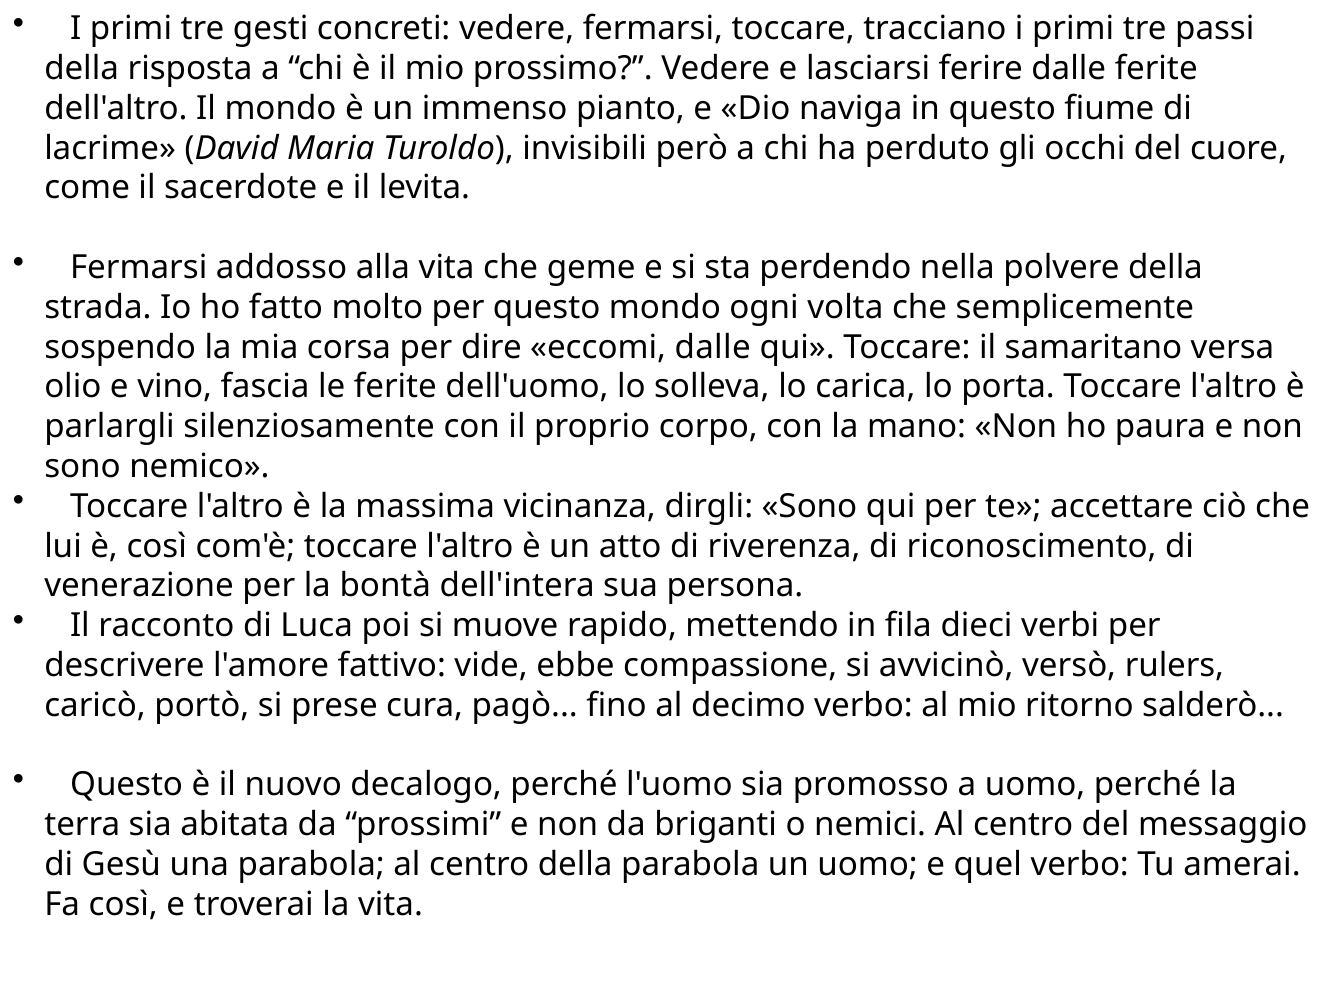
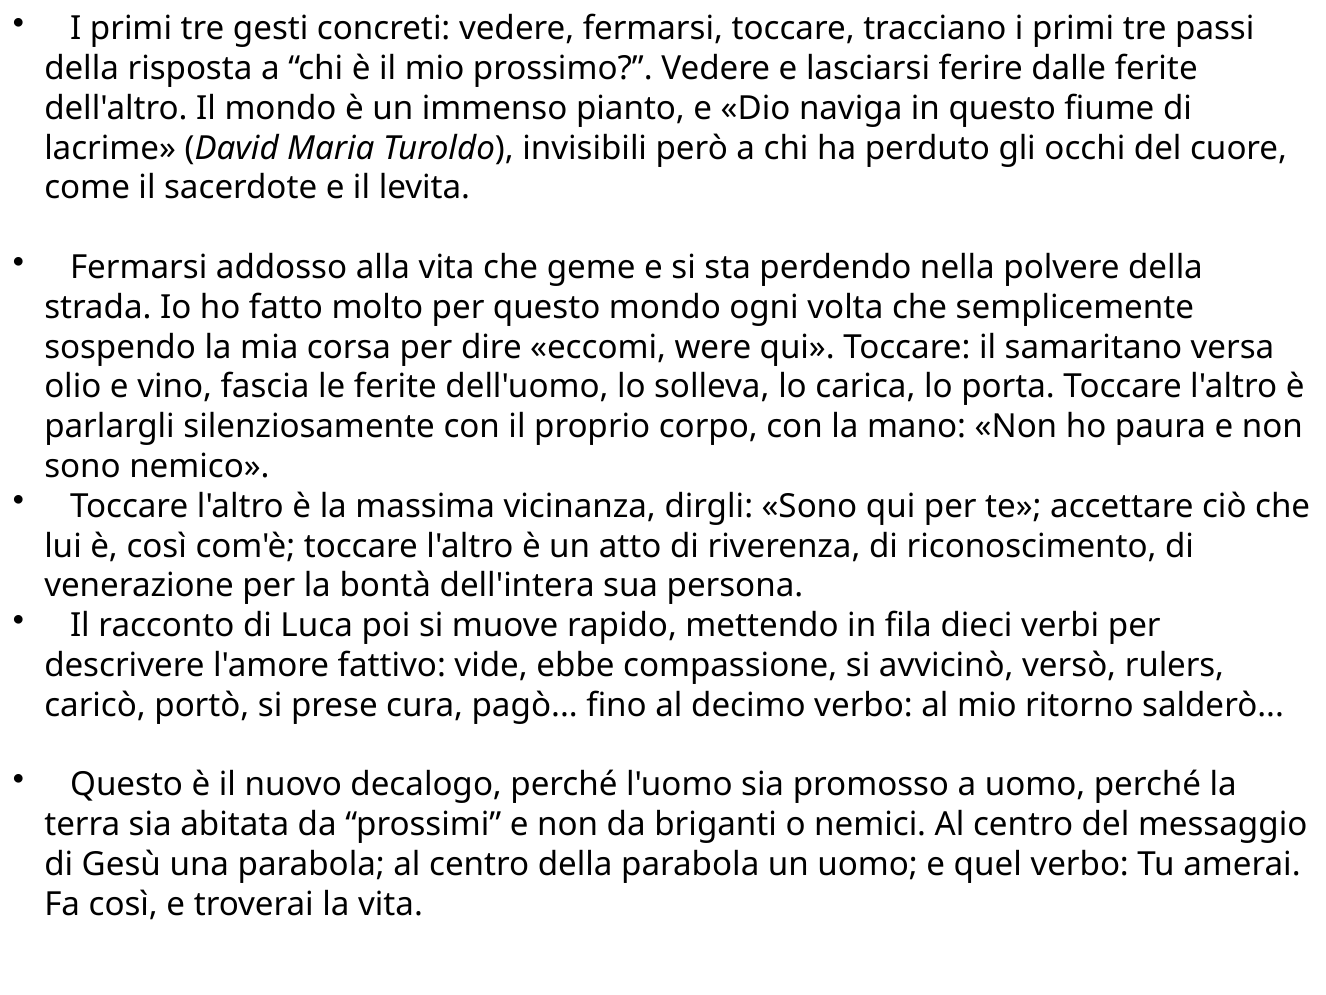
eccomi dalle: dalle -> were
